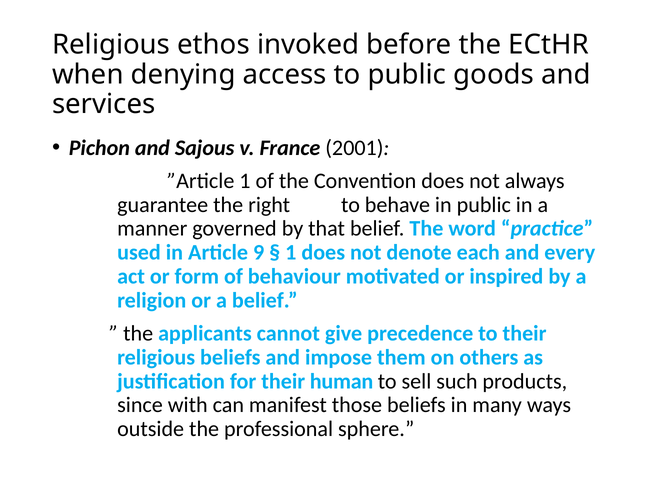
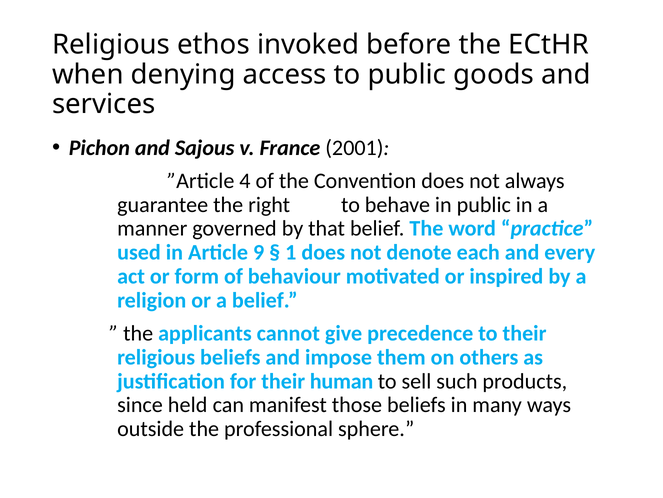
”Article 1: 1 -> 4
with: with -> held
